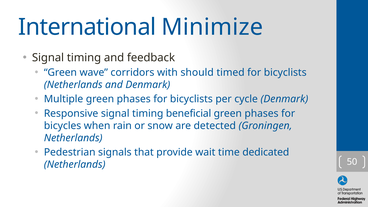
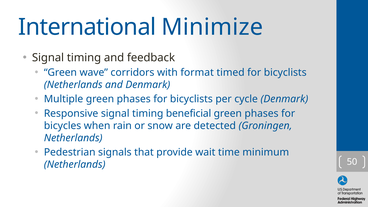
should: should -> format
dedicated: dedicated -> minimum
